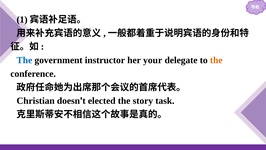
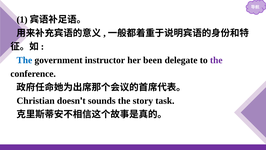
your: your -> been
the at (216, 60) colour: orange -> purple
elected: elected -> sounds
